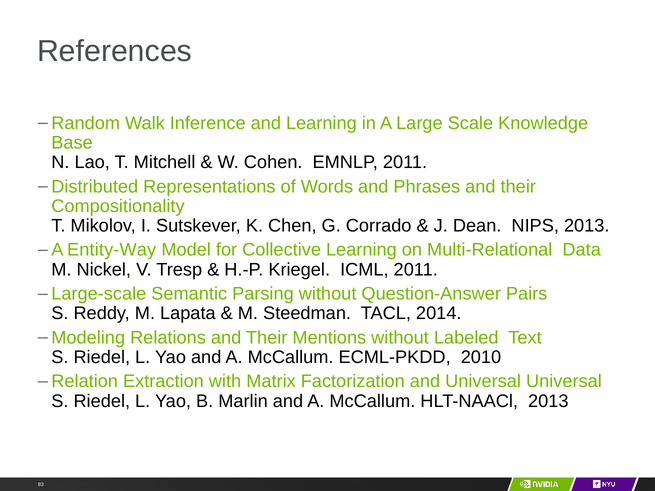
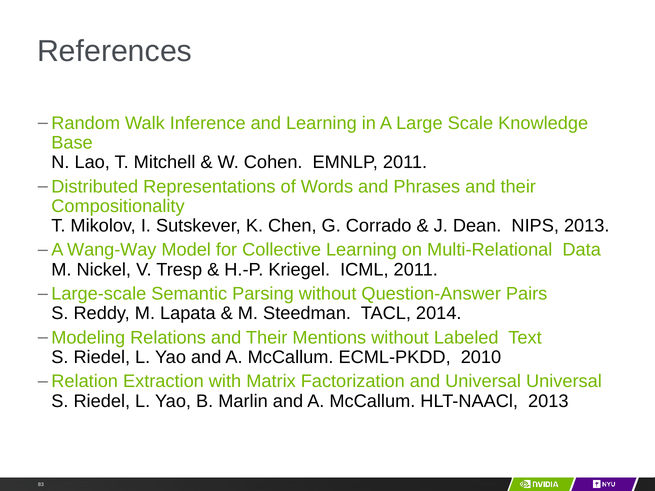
Entity-Way: Entity-Way -> Wang-Way
